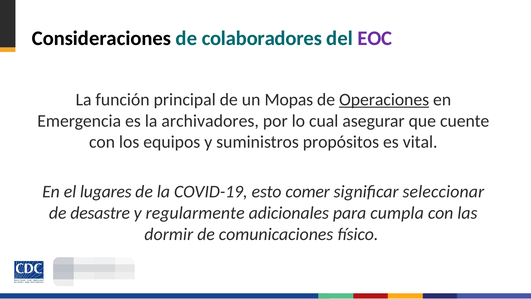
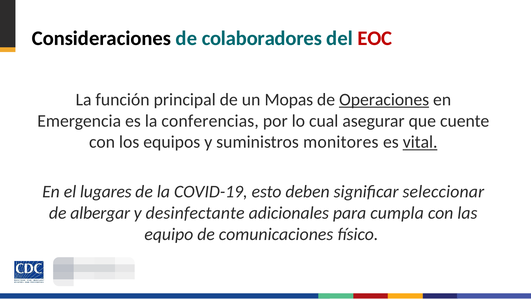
EOC colour: purple -> red
archivadores: archivadores -> conferencias
propósitos: propósitos -> monitores
vital underline: none -> present
comer: comer -> deben
desastre: desastre -> albergar
regularmente: regularmente -> desinfectante
dormir: dormir -> equipo
